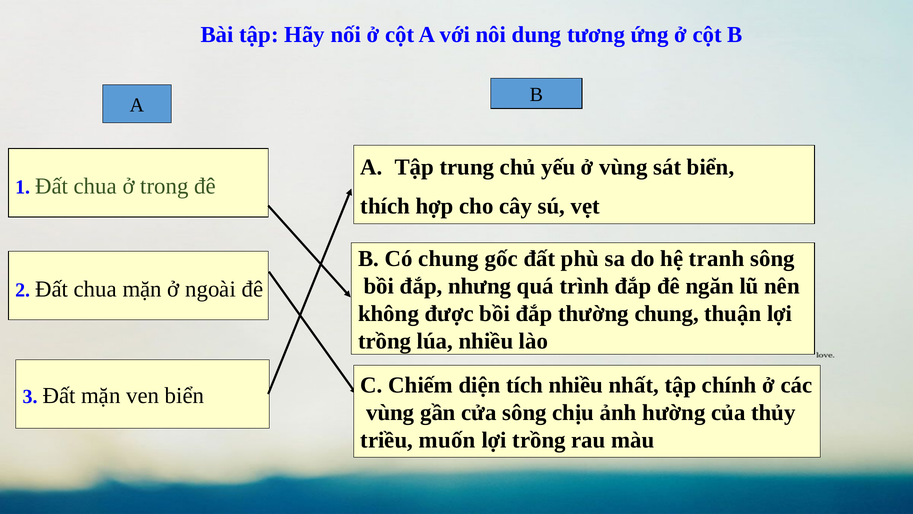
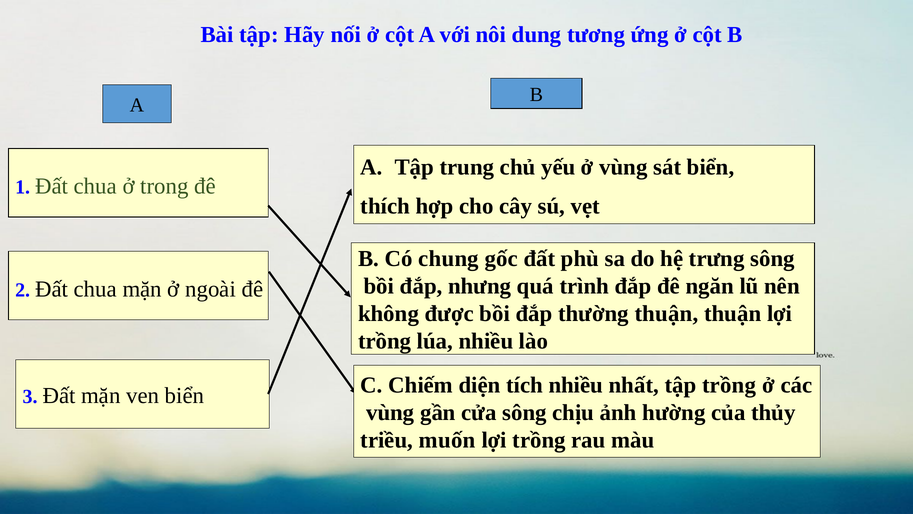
tranh: tranh -> trưng
thường chung: chung -> thuận
tập chính: chính -> trồng
